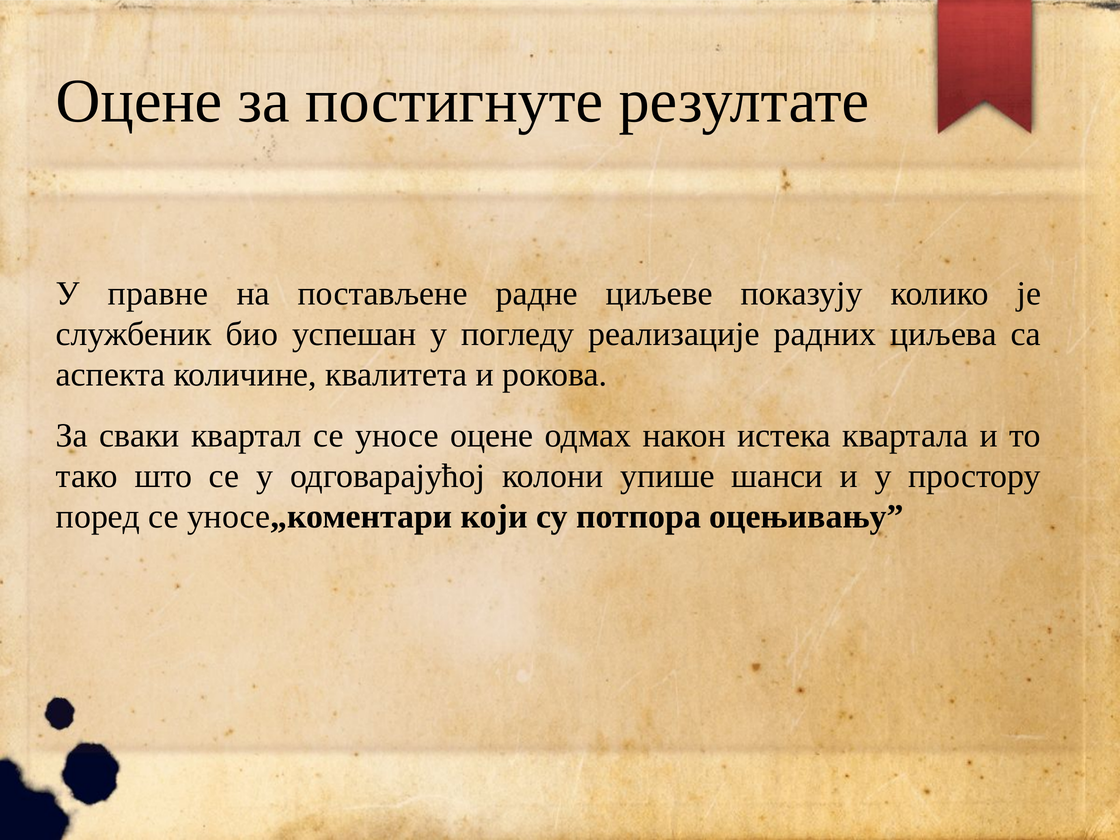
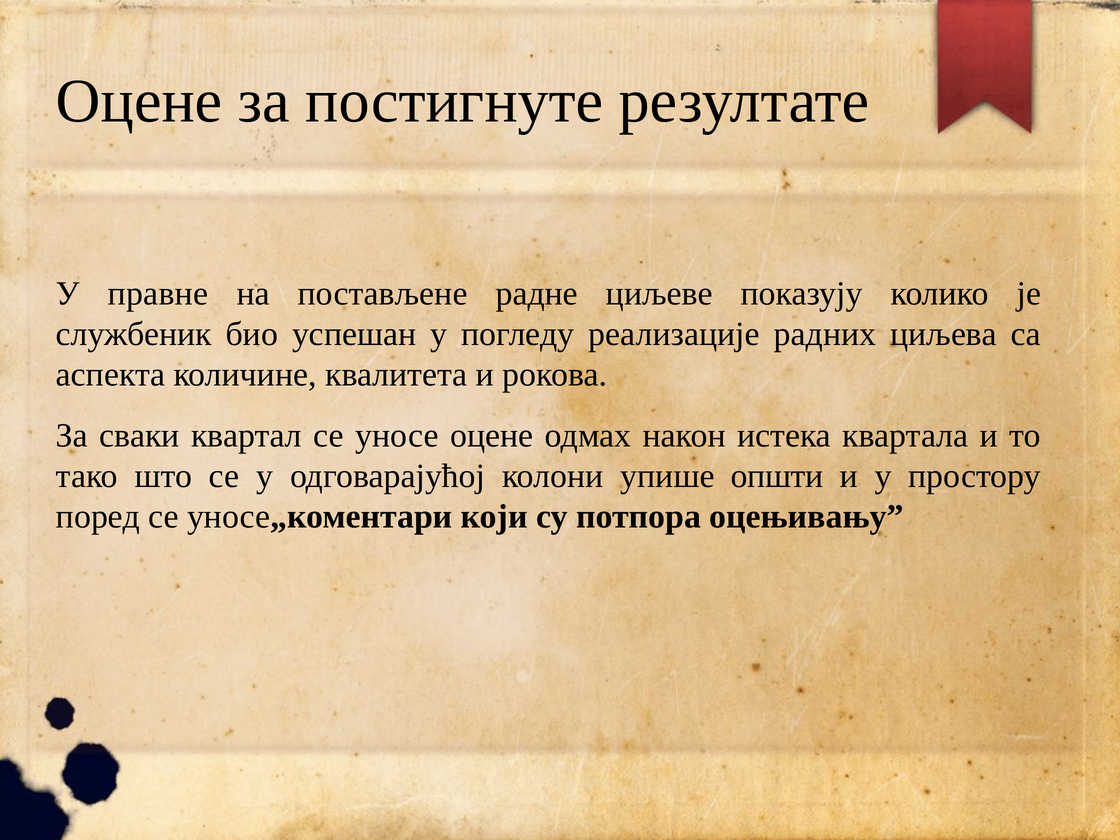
шанси: шанси -> општи
